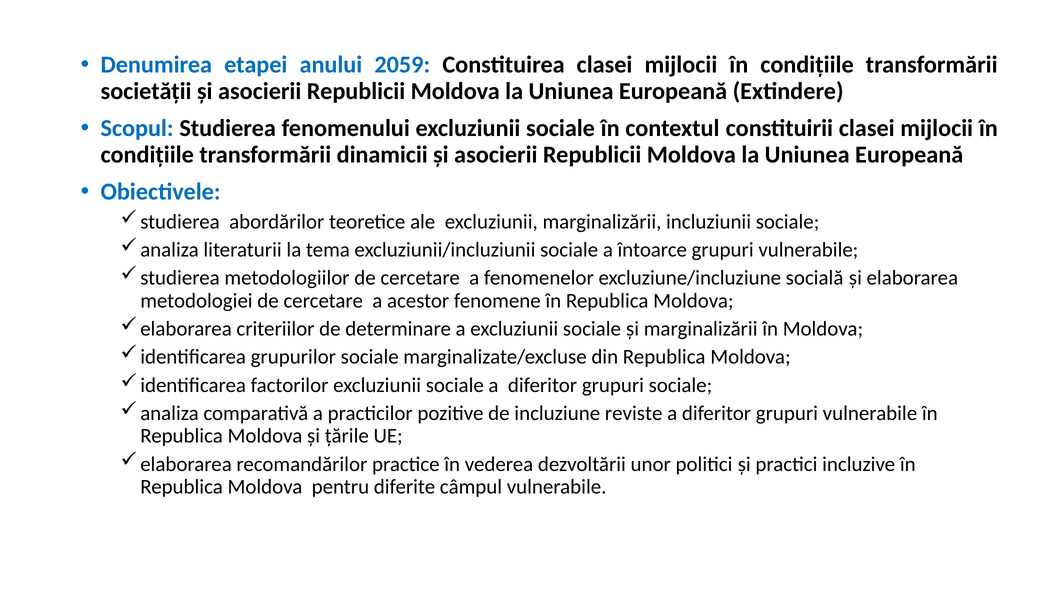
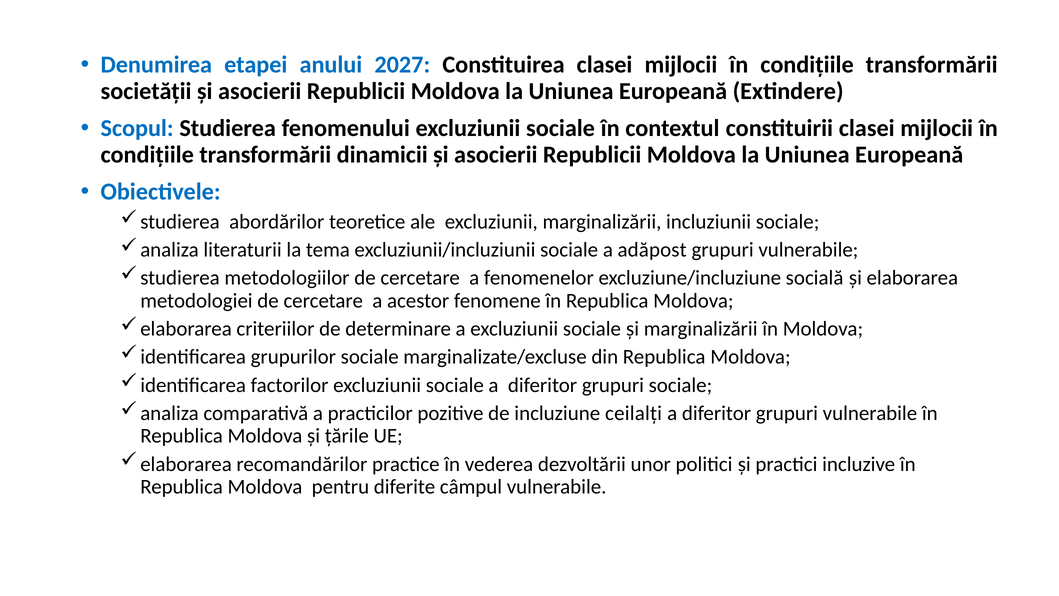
2059: 2059 -> 2027
întoarce: întoarce -> adăpost
reviste: reviste -> ceilalți
